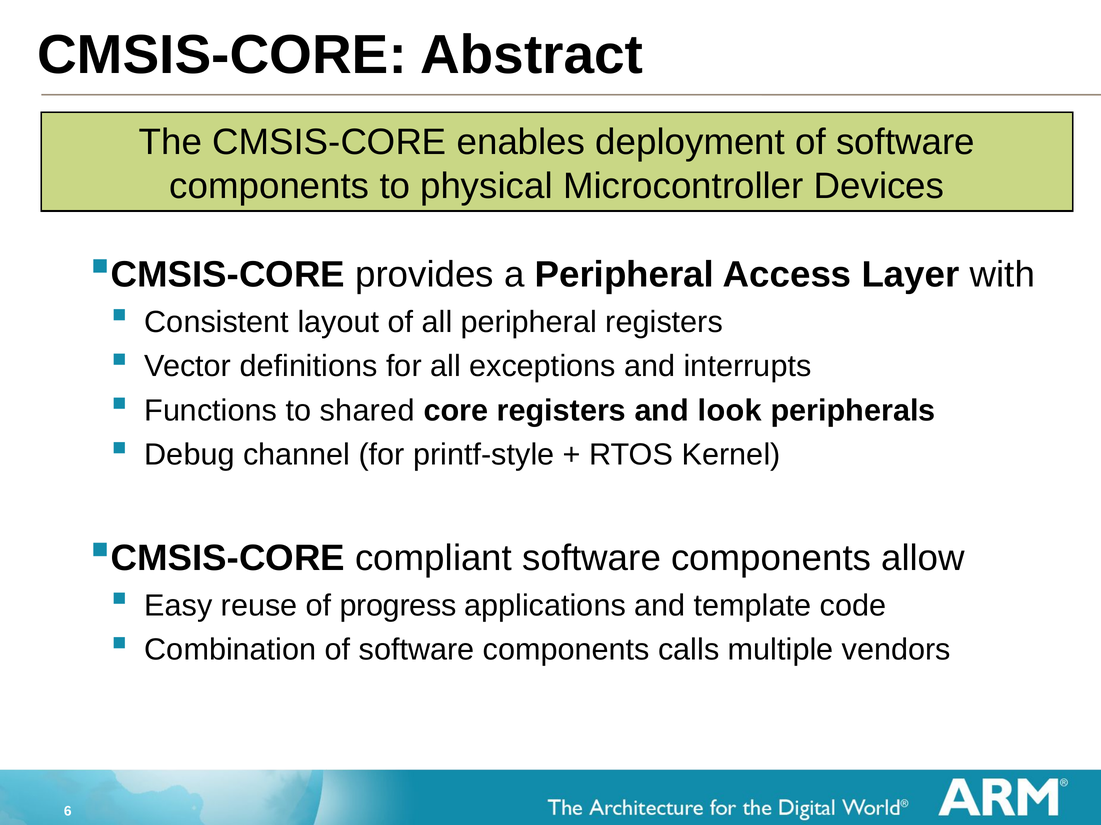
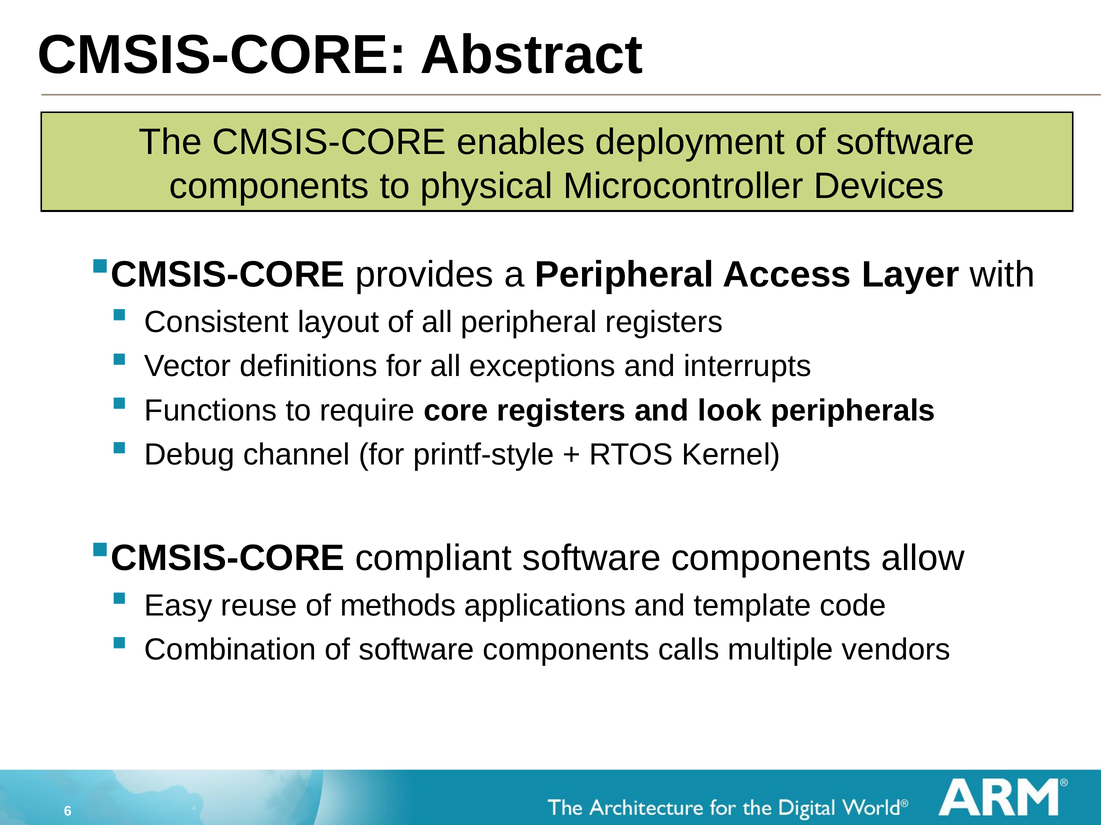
shared: shared -> require
progress: progress -> methods
